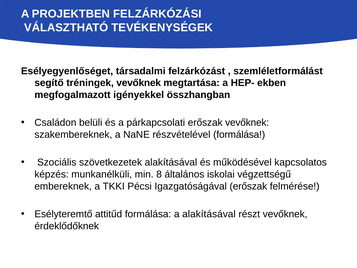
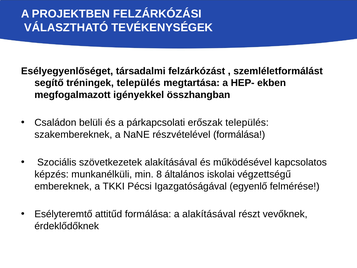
tréningek vevőknek: vevőknek -> település
erőszak vevőknek: vevőknek -> település
Igazgatóságával erőszak: erőszak -> egyenlő
